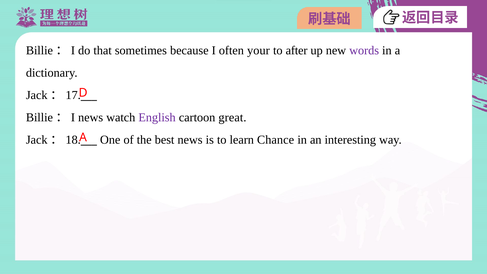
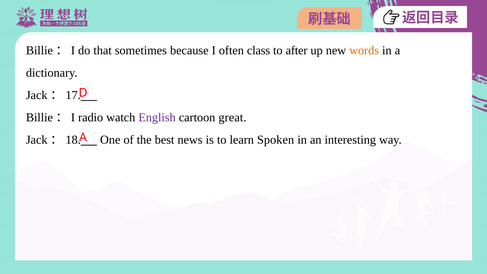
your: your -> class
words colour: purple -> orange
Billie：I news: news -> radio
Chance: Chance -> Spoken
